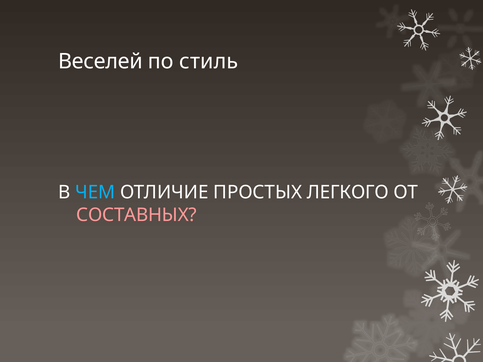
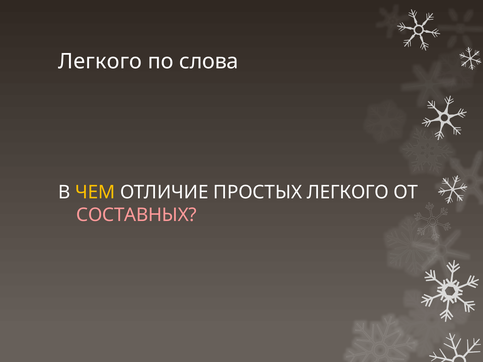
Веселей at (100, 62): Веселей -> Легкого
стиль: стиль -> слова
ЧЕМ colour: light blue -> yellow
